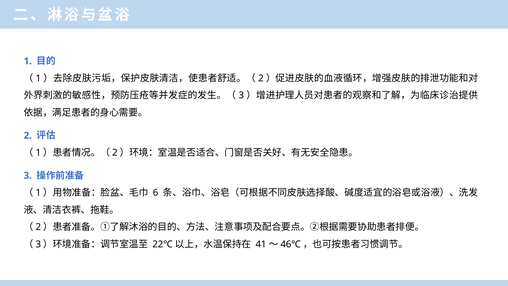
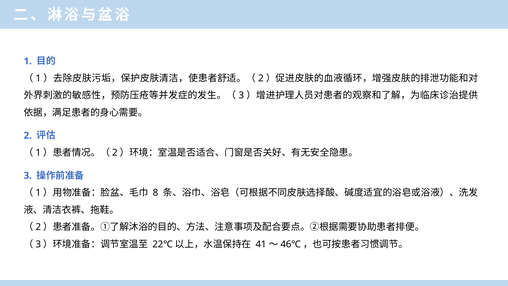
6: 6 -> 8
